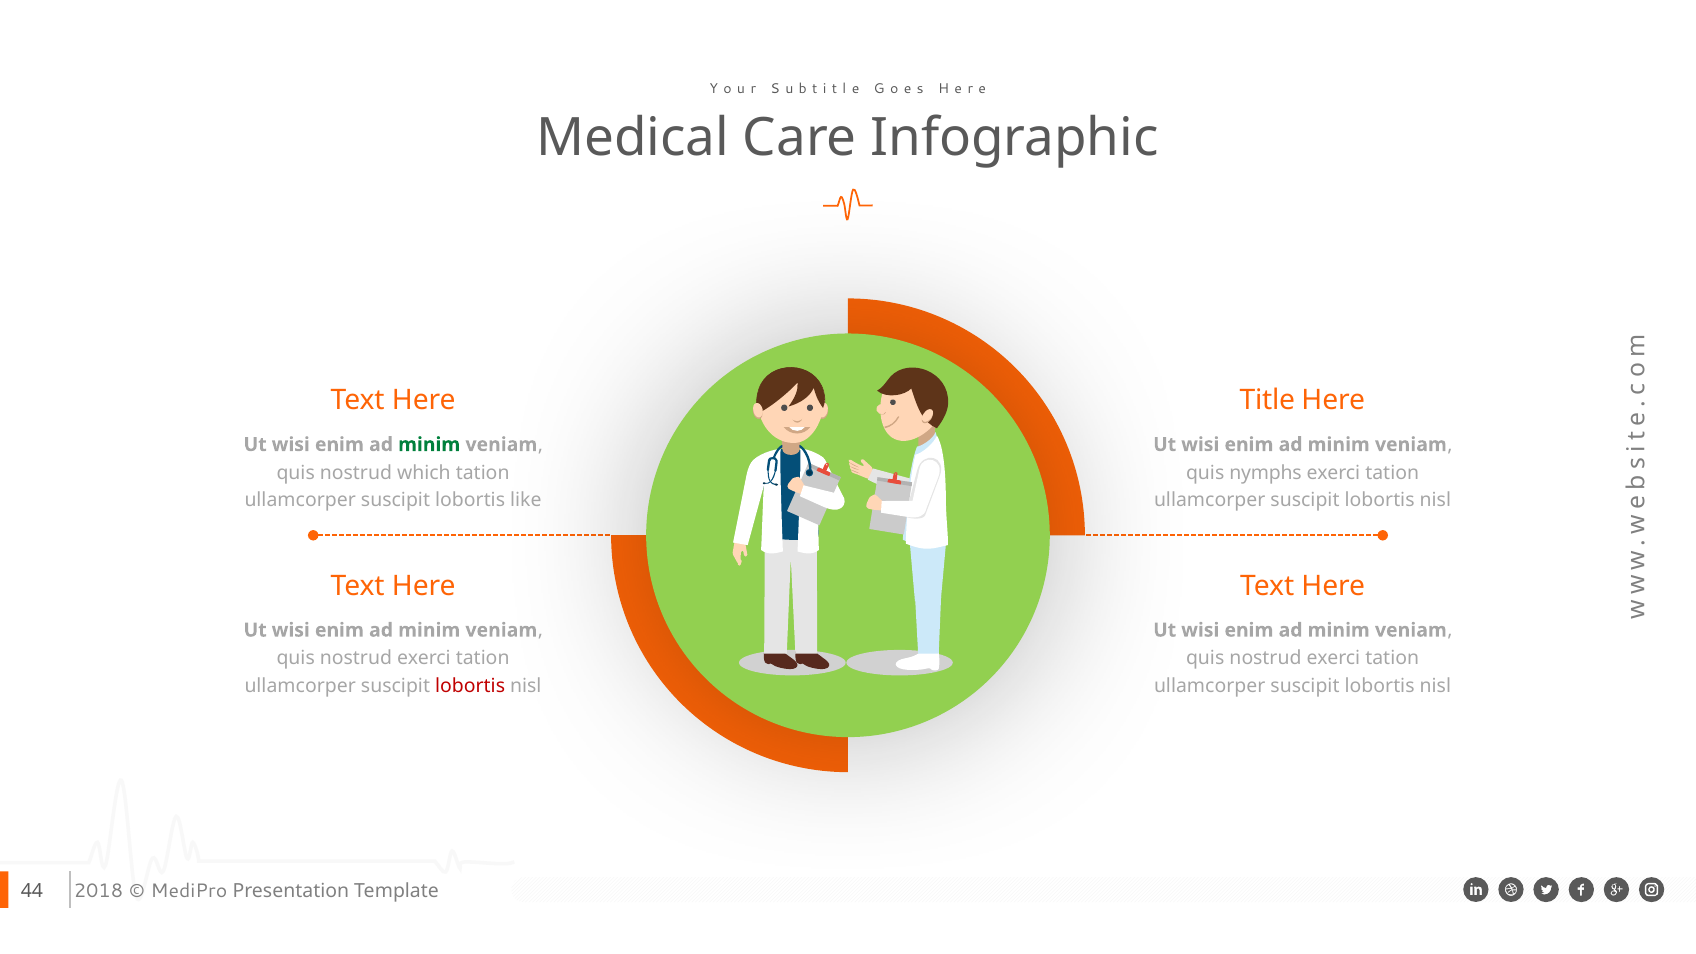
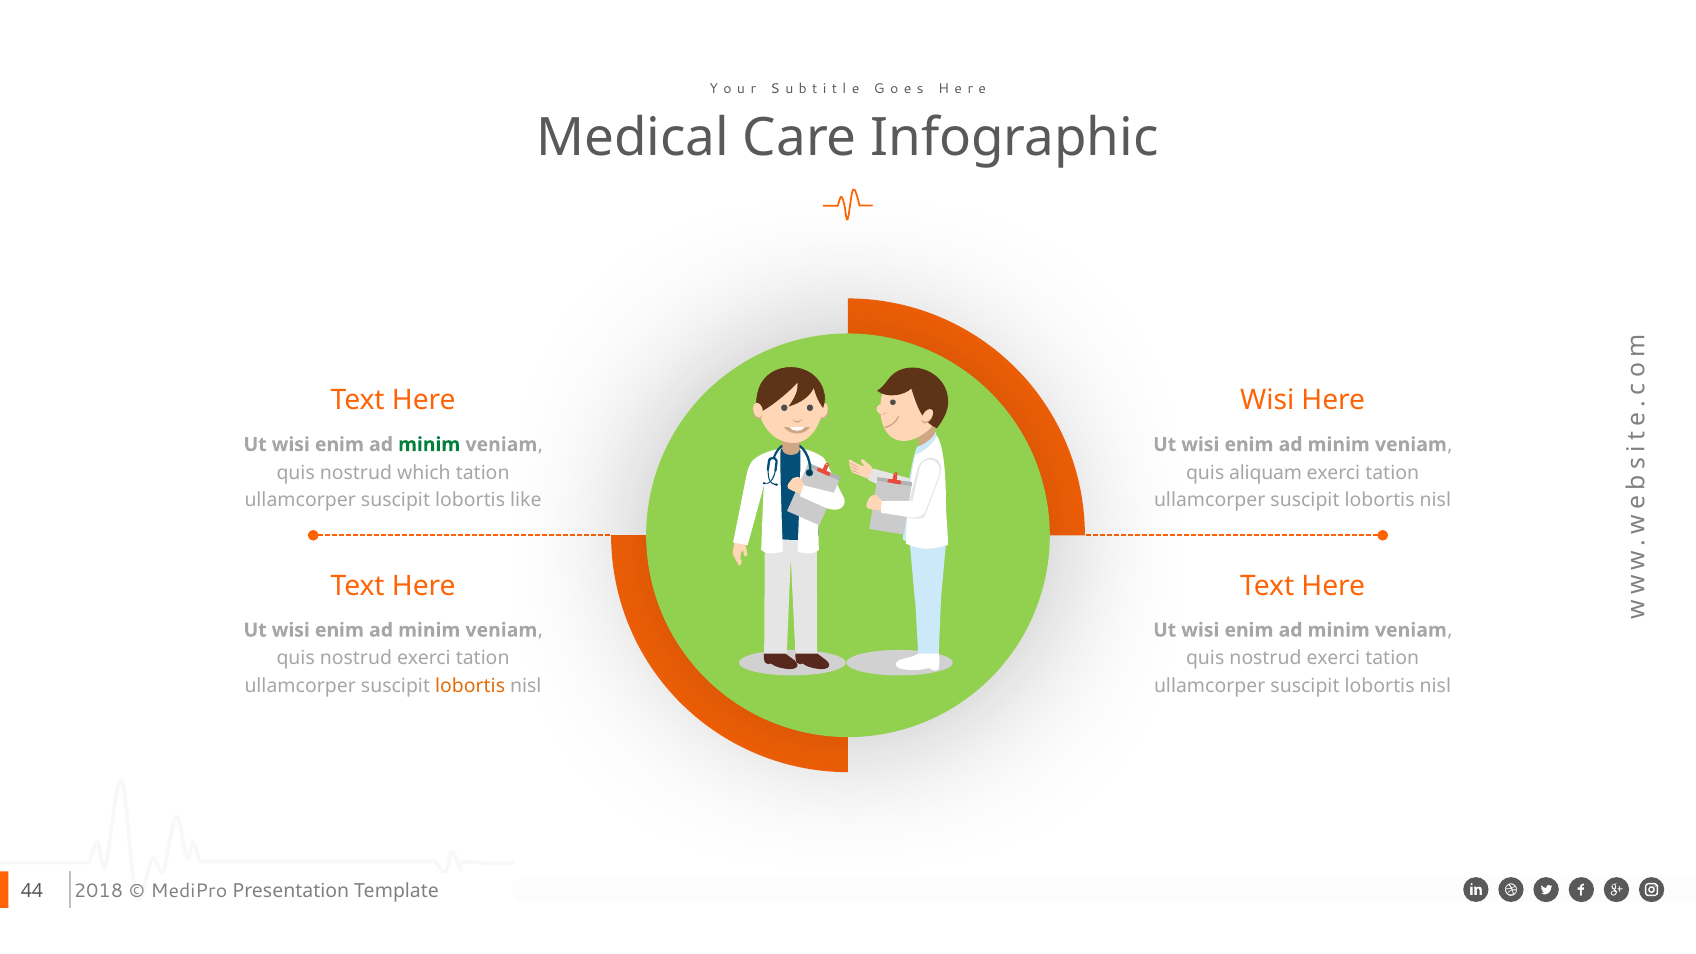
Title at (1267, 400): Title -> Wisi
nymphs: nymphs -> aliquam
lobortis at (470, 686) colour: red -> orange
